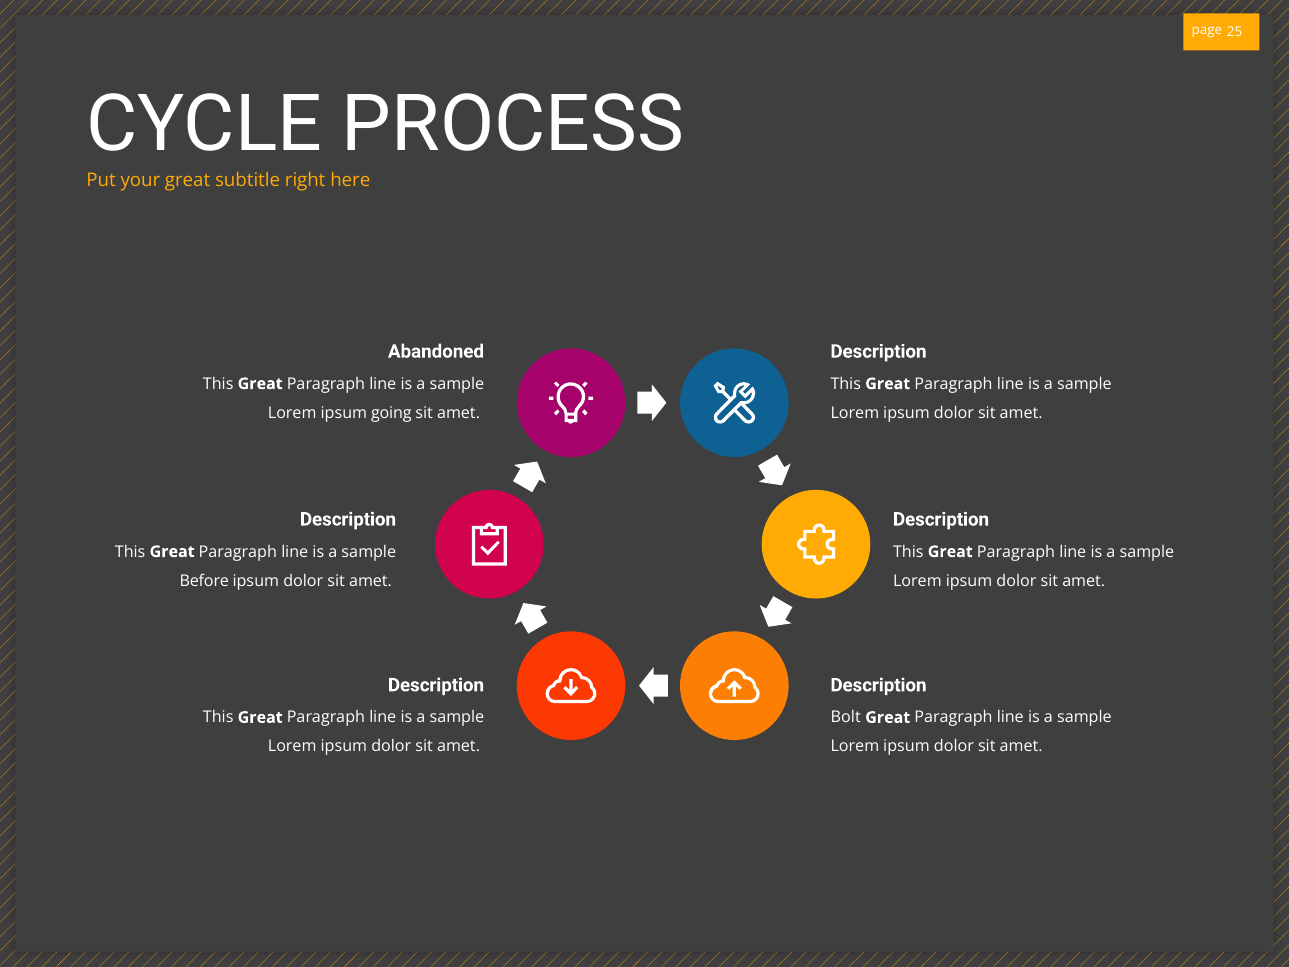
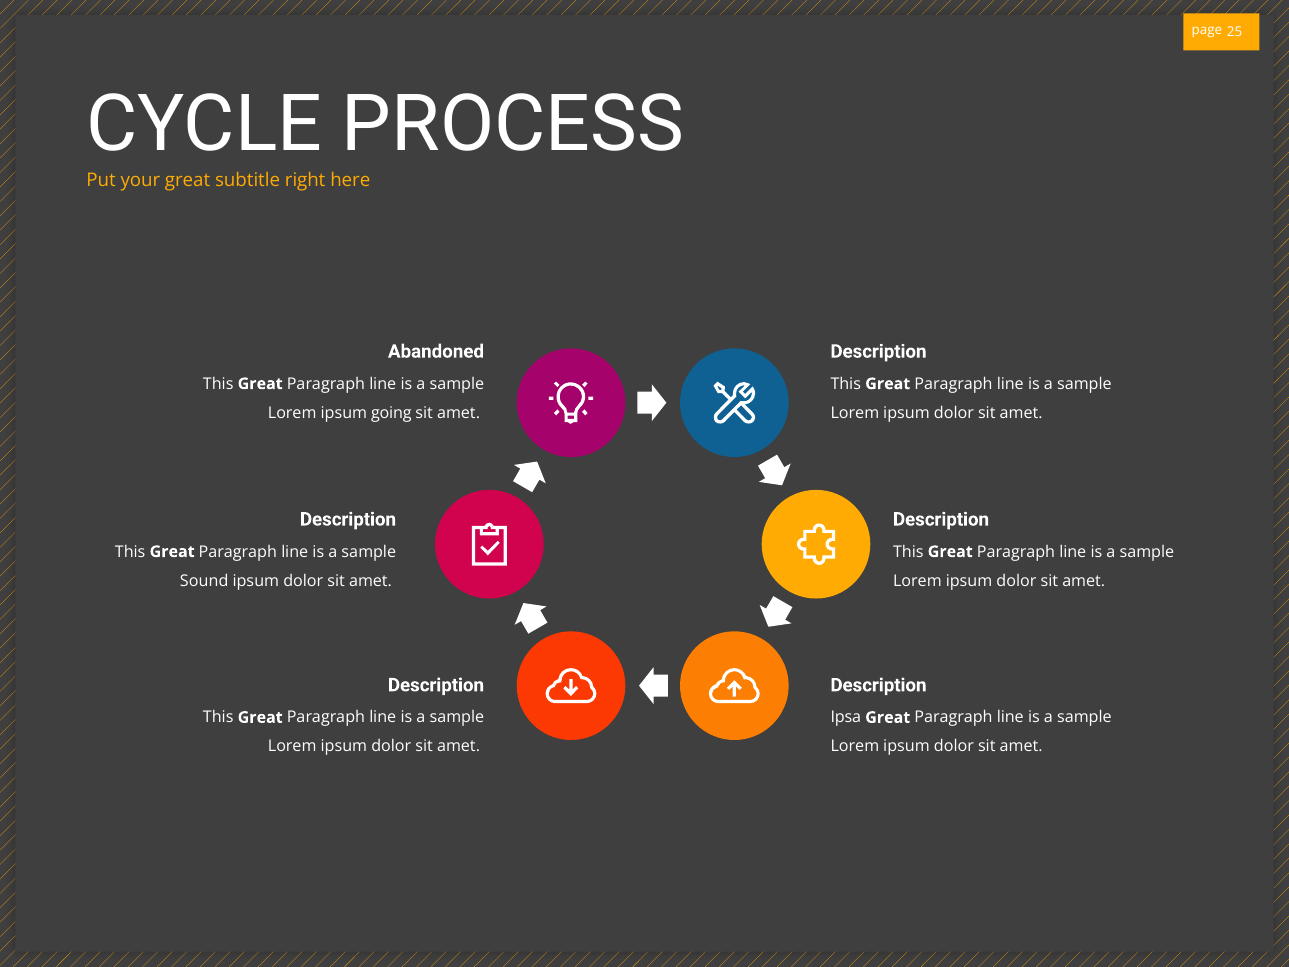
Before: Before -> Sound
Bolt: Bolt -> Ipsa
